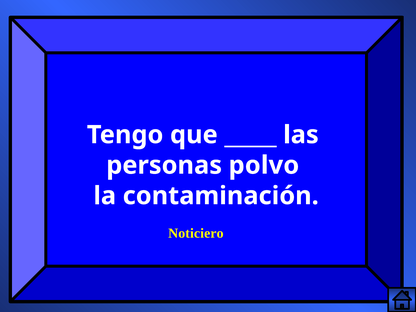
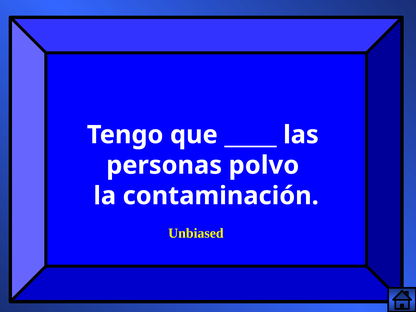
Noticiero: Noticiero -> Unbiased
